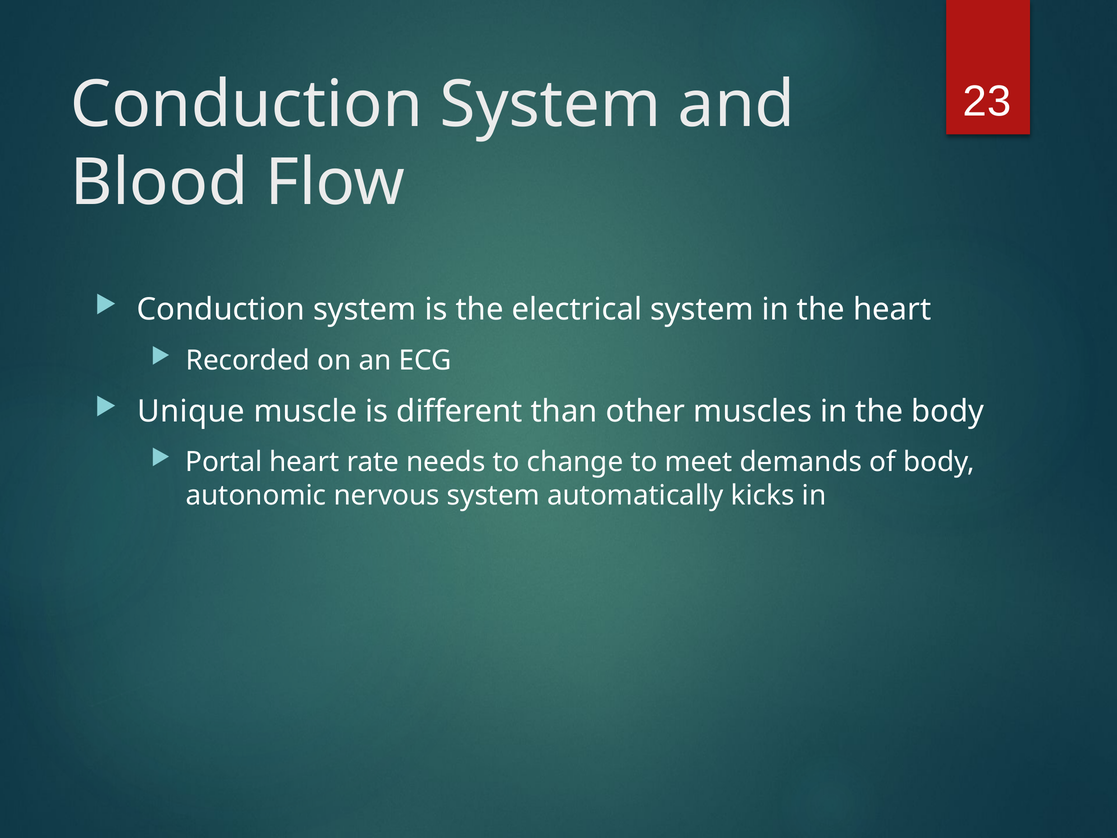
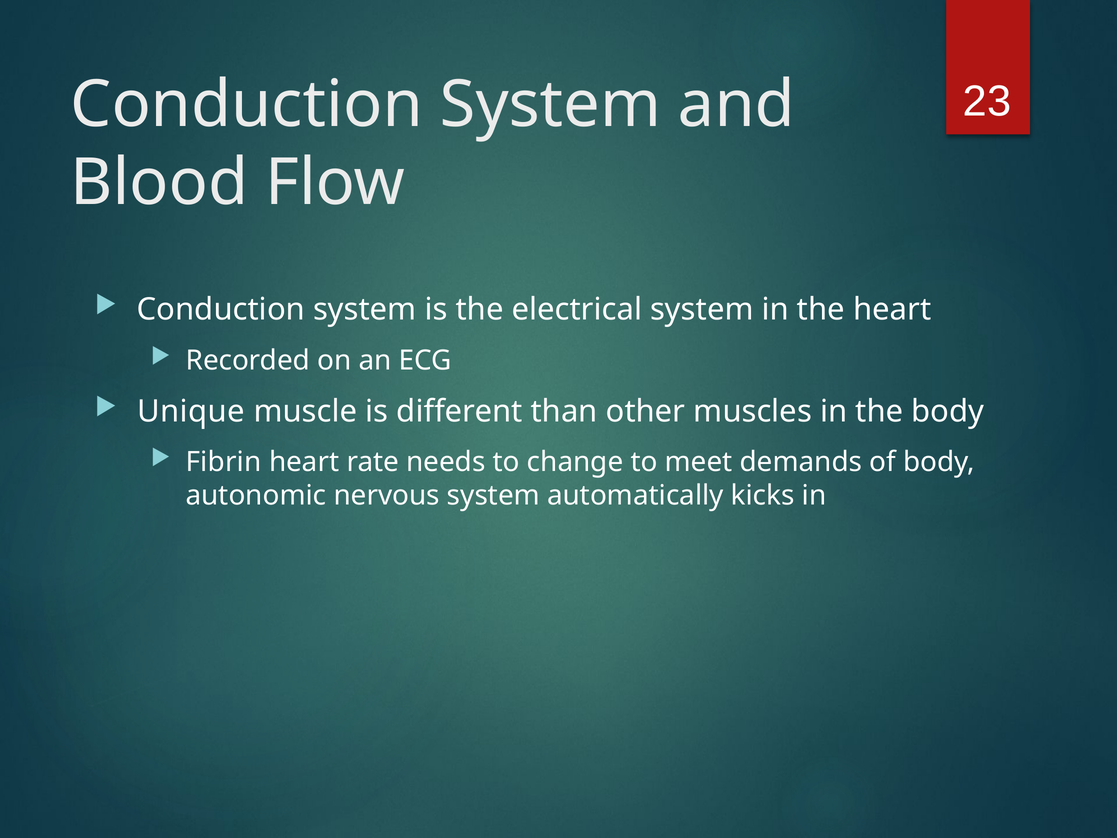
Portal: Portal -> Fibrin
